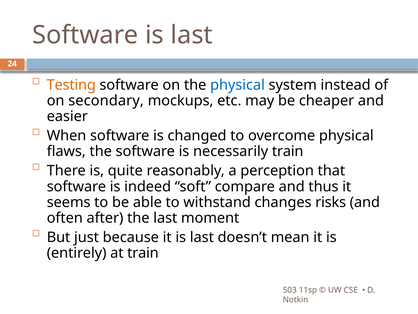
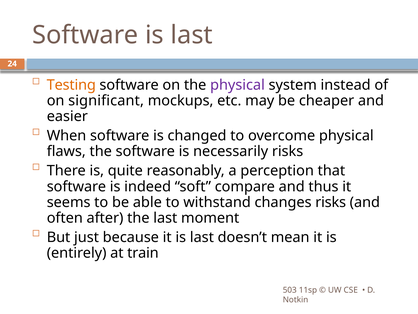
physical at (237, 85) colour: blue -> purple
secondary: secondary -> significant
necessarily train: train -> risks
